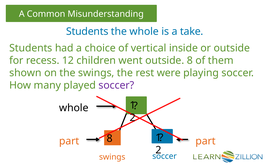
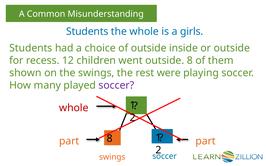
take: take -> girls
of vertical: vertical -> outside
whole at (74, 108) colour: black -> red
